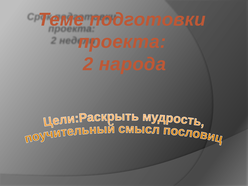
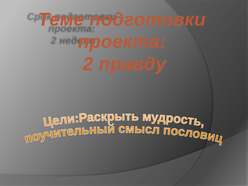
народа: народа -> правду
